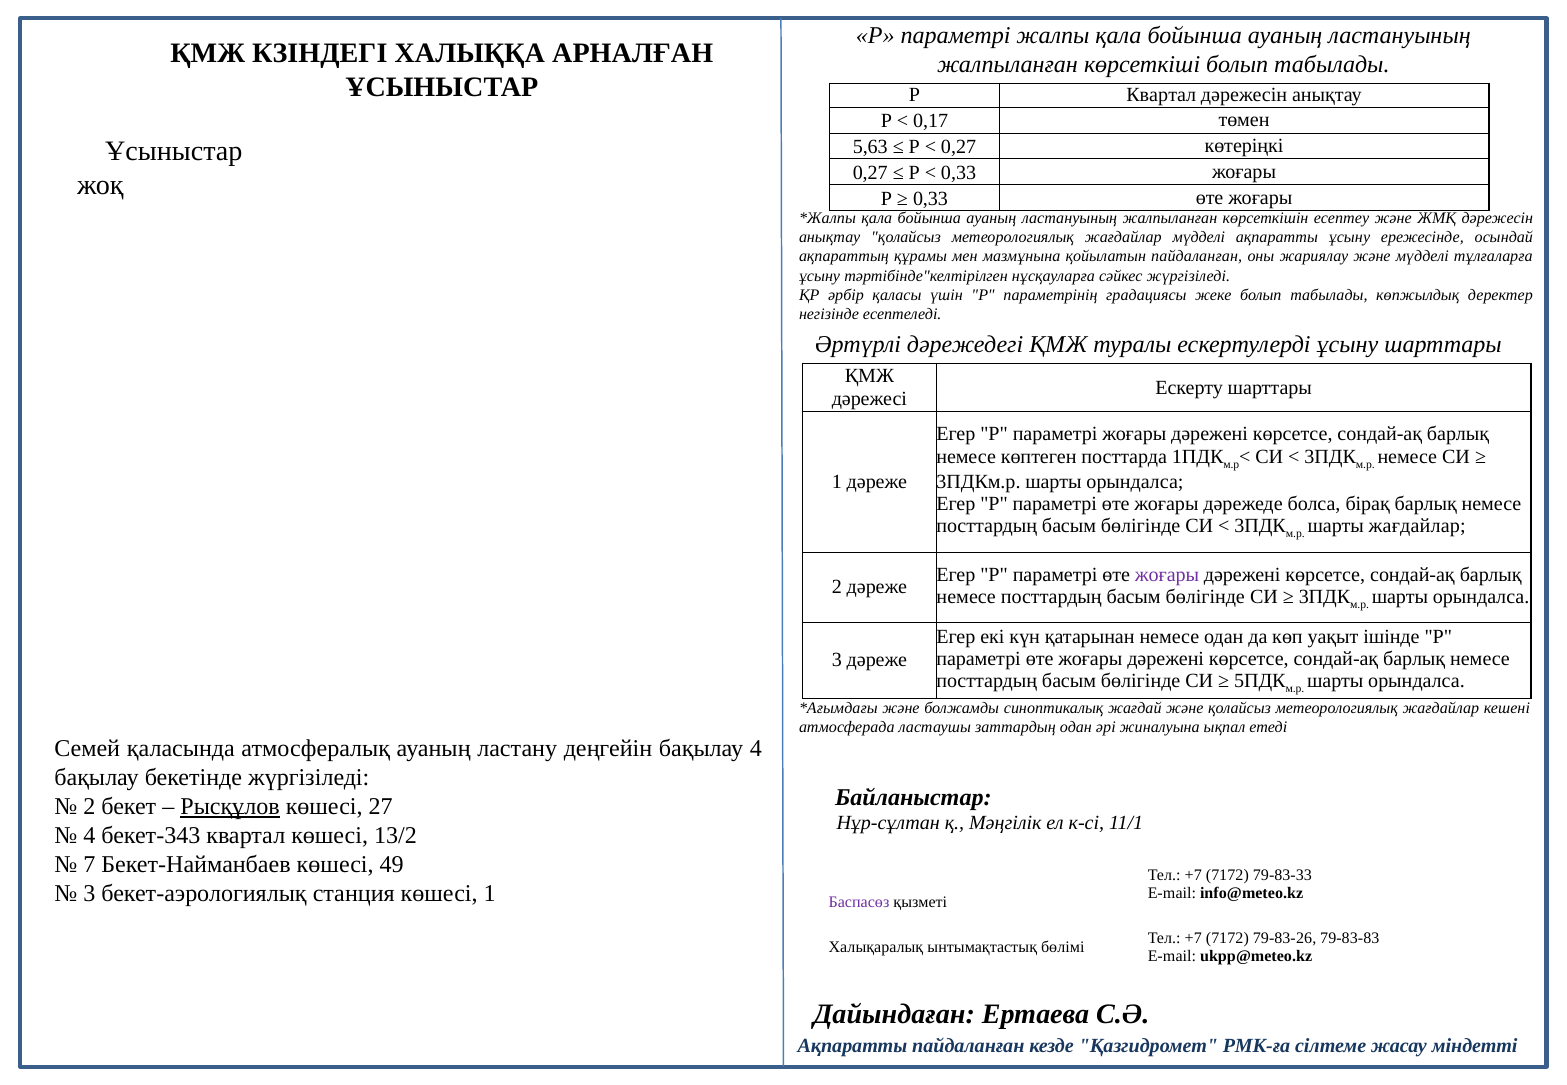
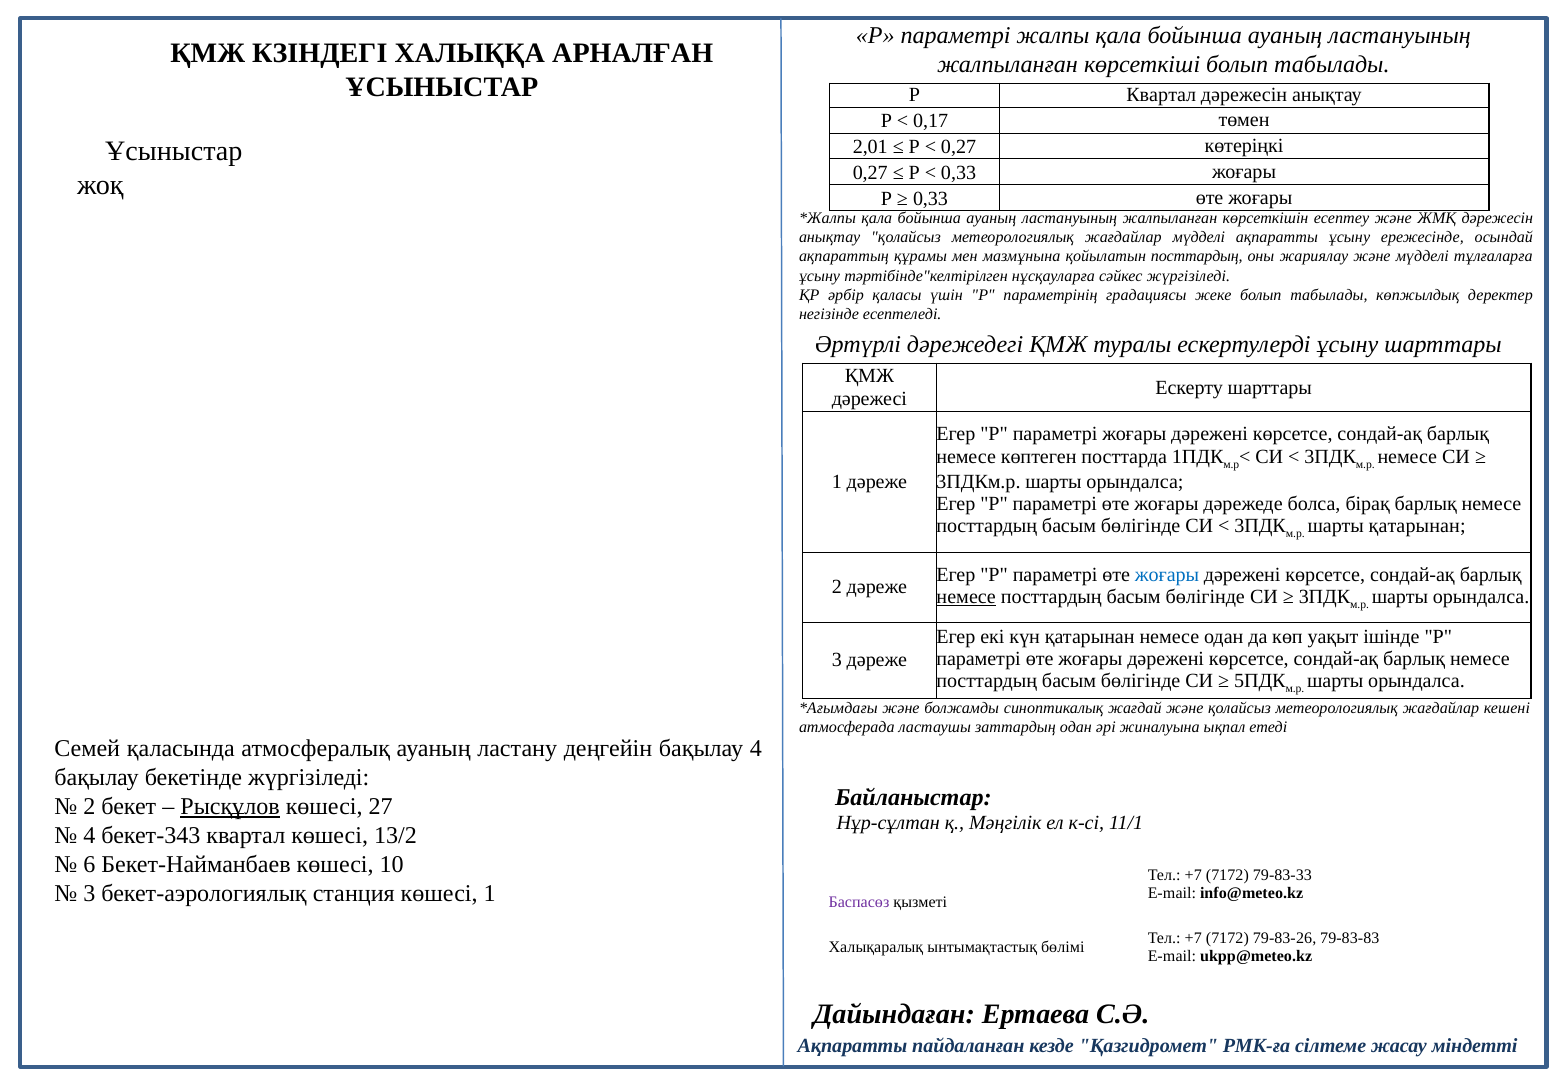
5,63: 5,63 -> 2,01
қойылатын пайдаланған: пайдаланған -> посттардың
шарты жағдайлар: жағдайлар -> қатарынан
жоғары at (1167, 574) colour: purple -> blue
немесе at (966, 597) underline: none -> present
7: 7 -> 6
49: 49 -> 10
